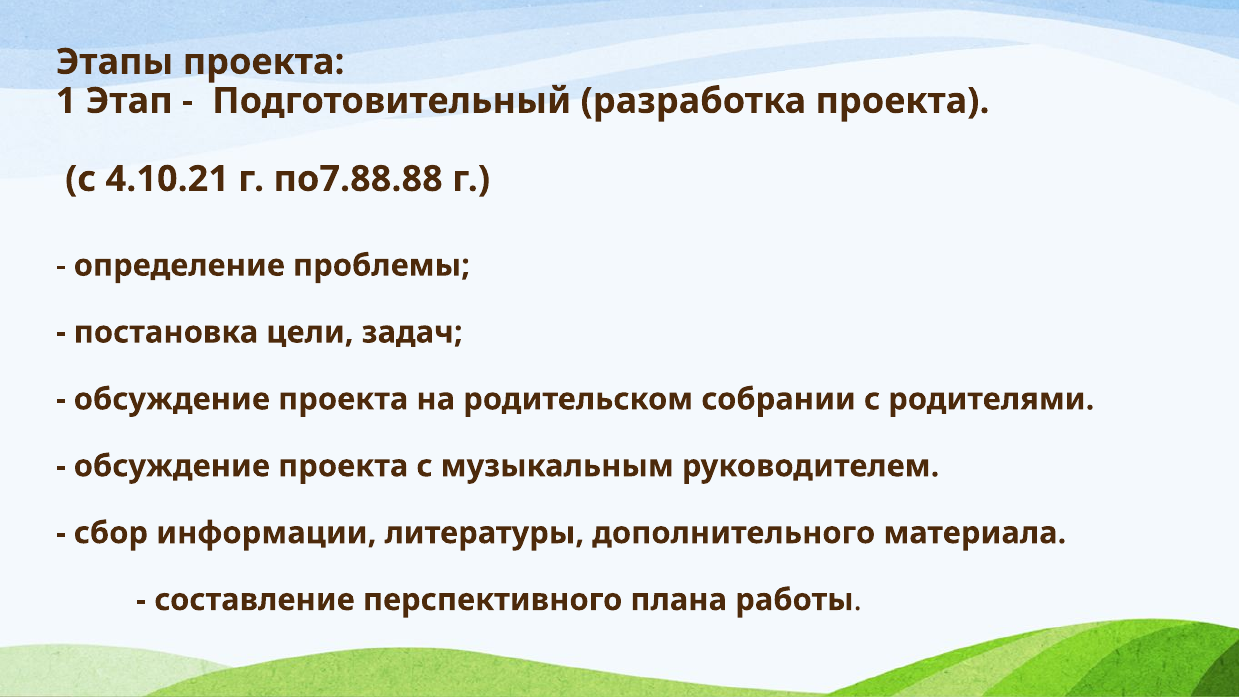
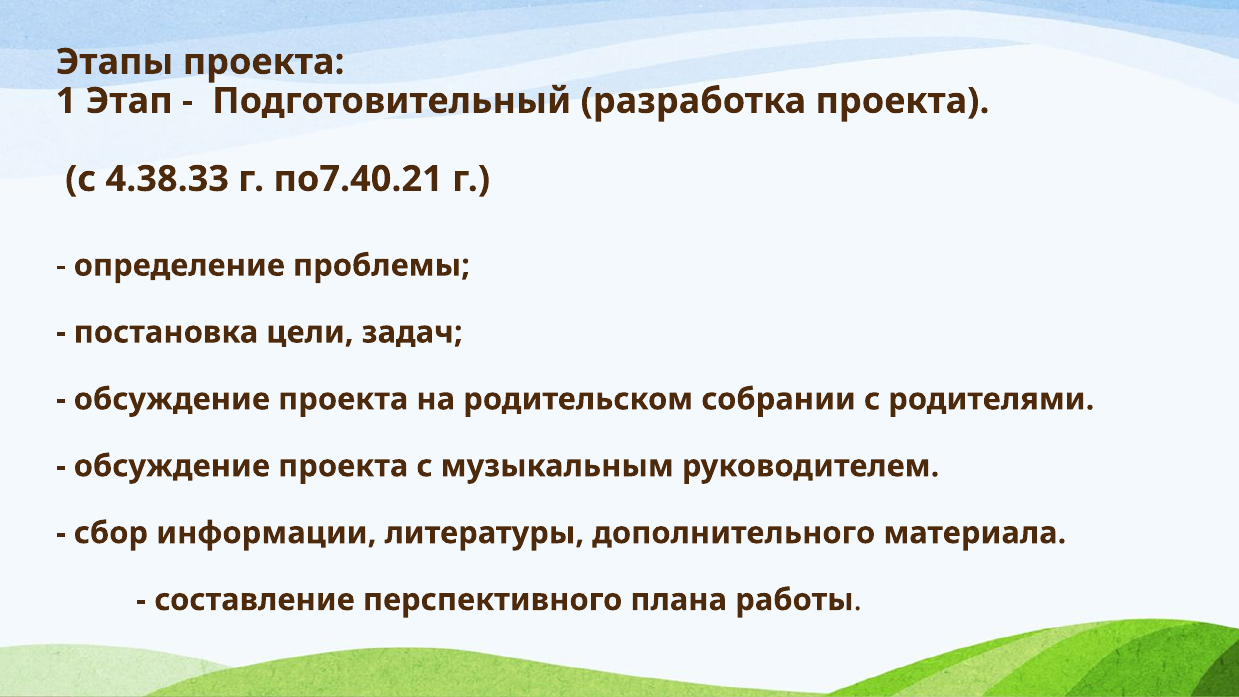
4.10.21: 4.10.21 -> 4.38.33
по7.88.88: по7.88.88 -> по7.40.21
